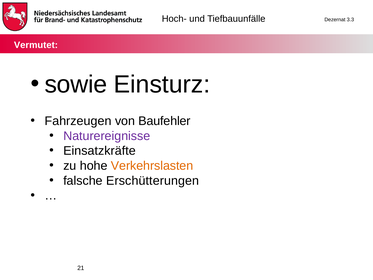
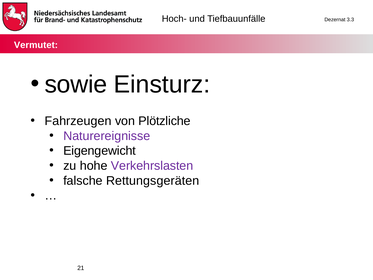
Baufehler: Baufehler -> Plötzliche
Einsatzkräfte: Einsatzkräfte -> Eigengewicht
Verkehrslasten colour: orange -> purple
Erschütterungen: Erschütterungen -> Rettungsgeräten
